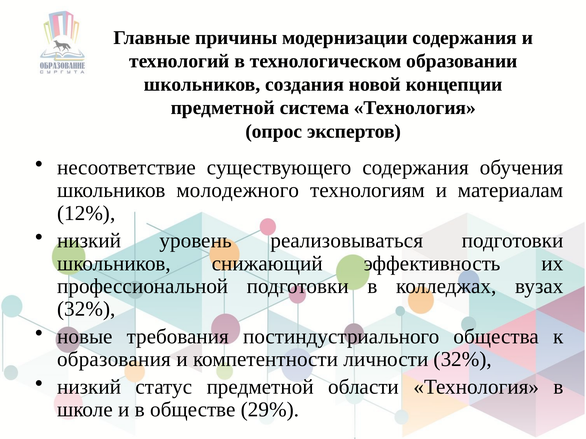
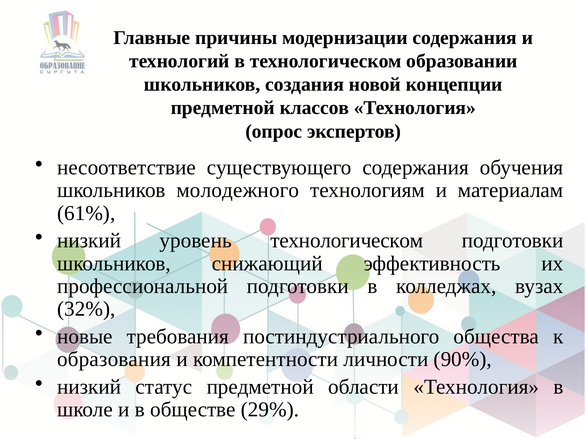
система: система -> классов
12%: 12% -> 61%
уровень реализовываться: реализовываться -> технологическом
личности 32%: 32% -> 90%
